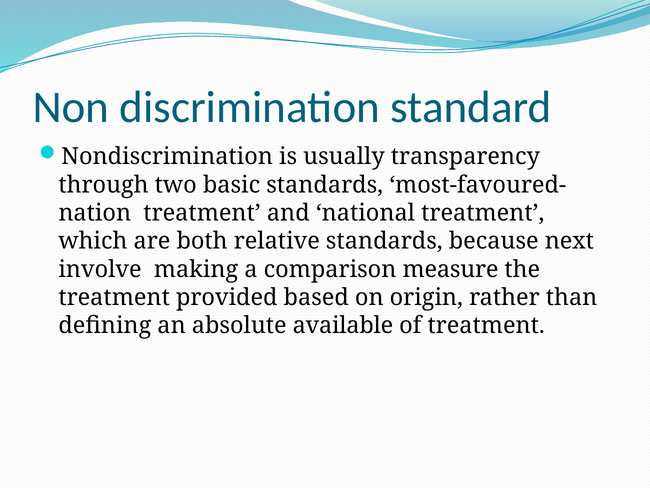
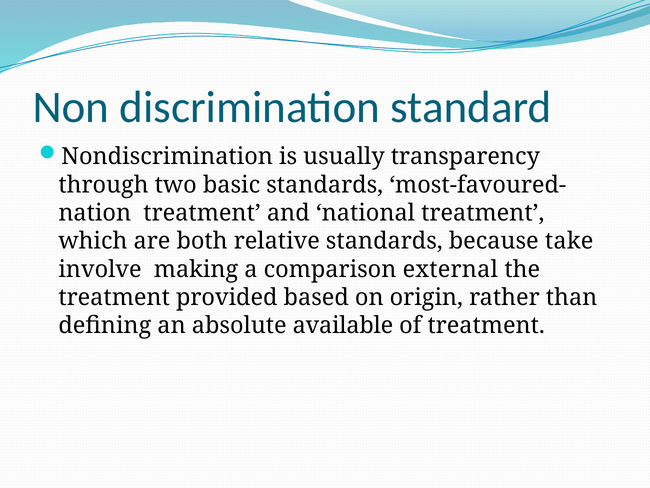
next: next -> take
measure: measure -> external
